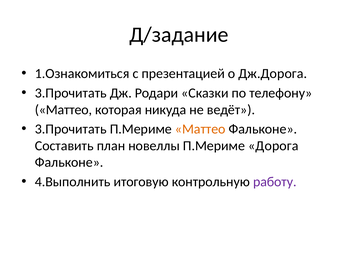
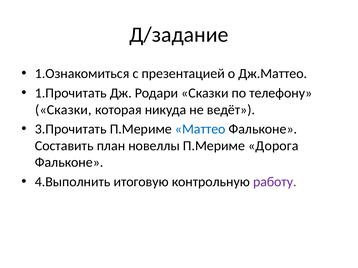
Дж.Дорога: Дж.Дорога -> Дж.Маттео
3.Прочитать at (71, 93): 3.Прочитать -> 1.Прочитать
Маттео at (63, 110): Маттео -> Сказки
Маттео at (200, 129) colour: orange -> blue
